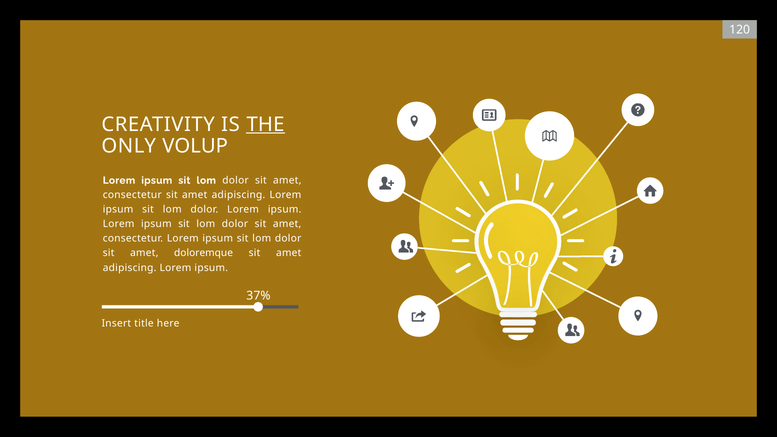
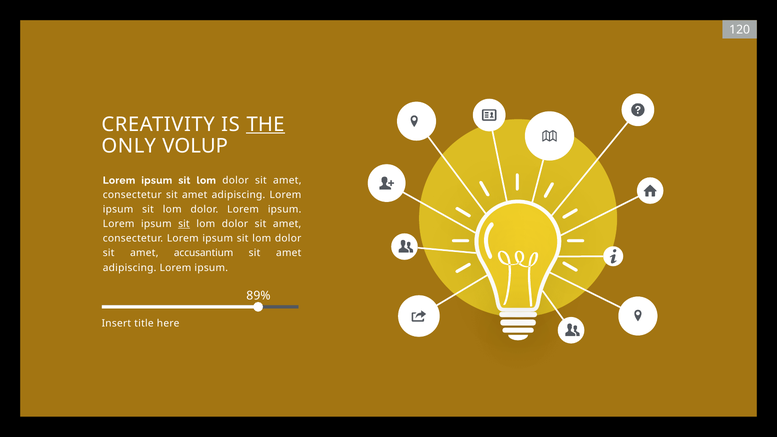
sit at (184, 224) underline: none -> present
doloremque: doloremque -> accusantium
37%: 37% -> 89%
